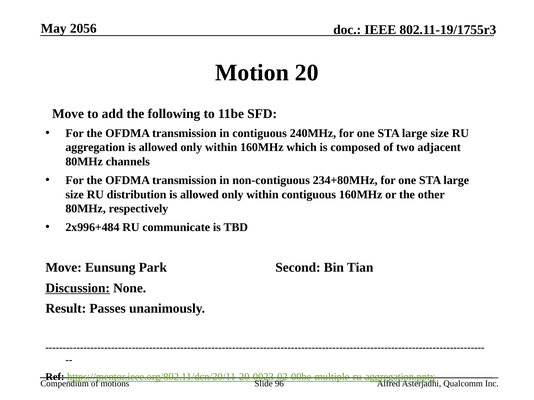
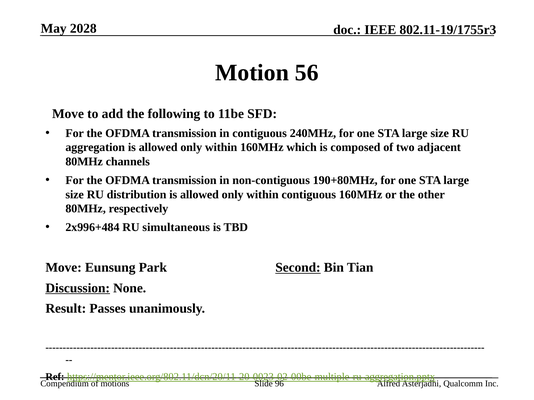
2056: 2056 -> 2028
20: 20 -> 56
234+80MHz: 234+80MHz -> 190+80MHz
communicate: communicate -> simultaneous
Second underline: none -> present
